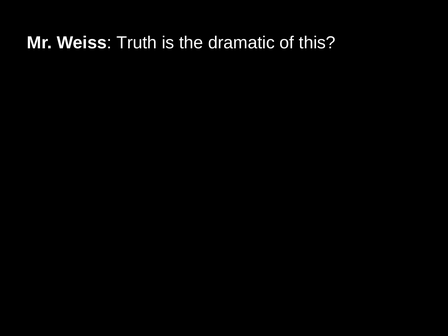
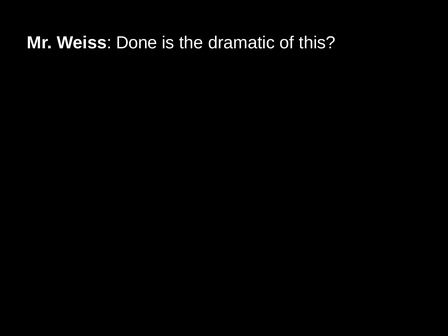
Truth: Truth -> Done
